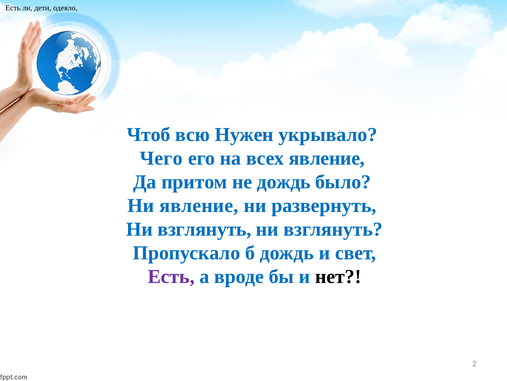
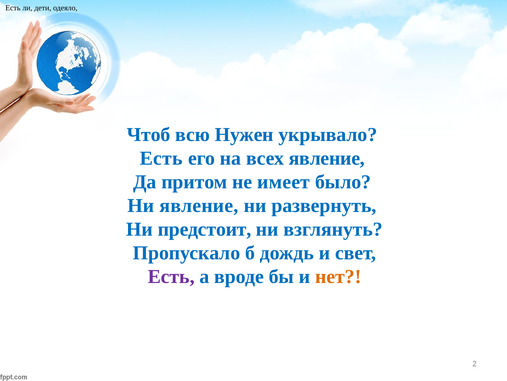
Чего at (161, 158): Чего -> Есть
не дождь: дождь -> имеет
взглянуть at (205, 229): взглянуть -> предстоит
нет colour: black -> orange
